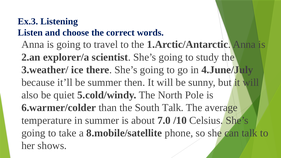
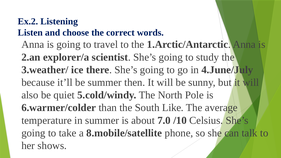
Ex.3: Ex.3 -> Ex.2
South Talk: Talk -> Like
